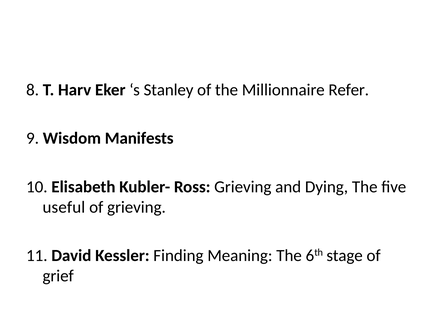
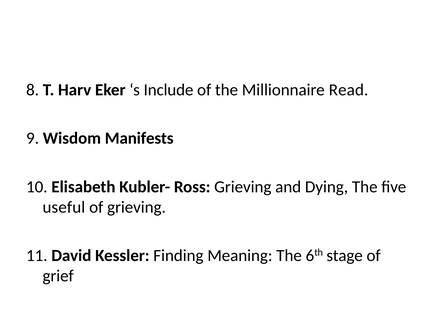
Stanley: Stanley -> Include
Refer: Refer -> Read
